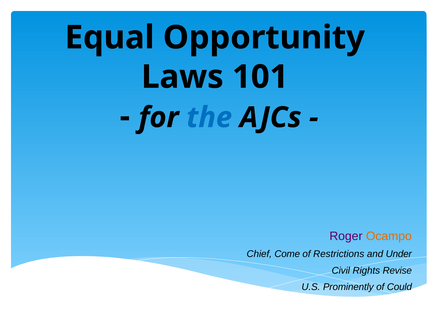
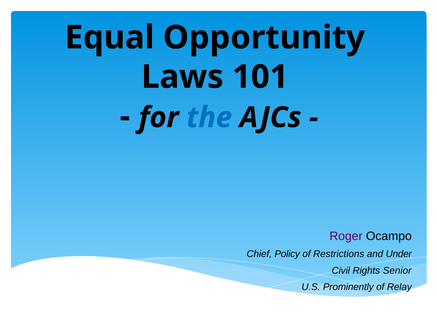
Ocampo colour: orange -> black
Come: Come -> Policy
Revise: Revise -> Senior
Could: Could -> Relay
